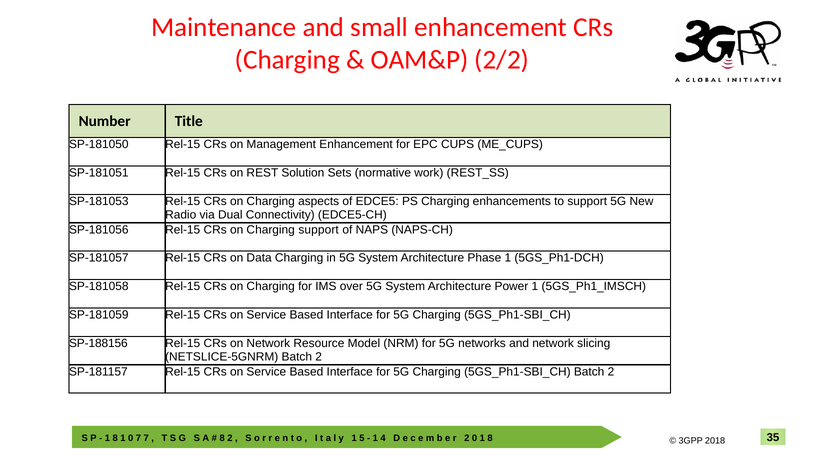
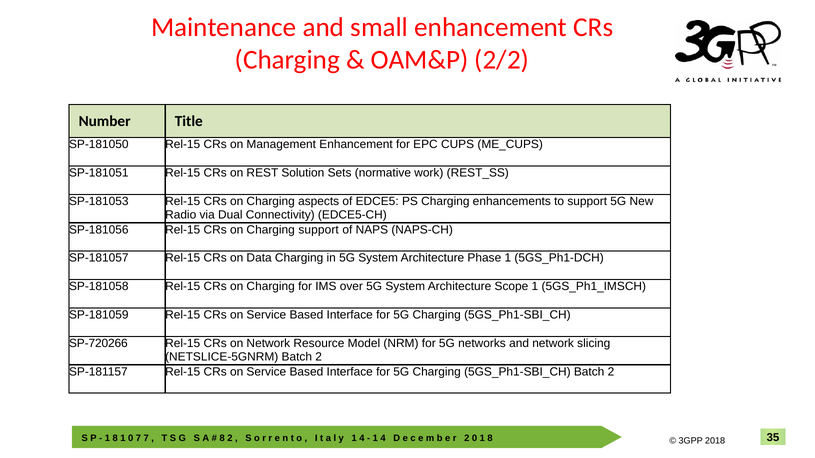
Power: Power -> Scope
SP-188156: SP-188156 -> SP-720266
5 at (362, 439): 5 -> 4
